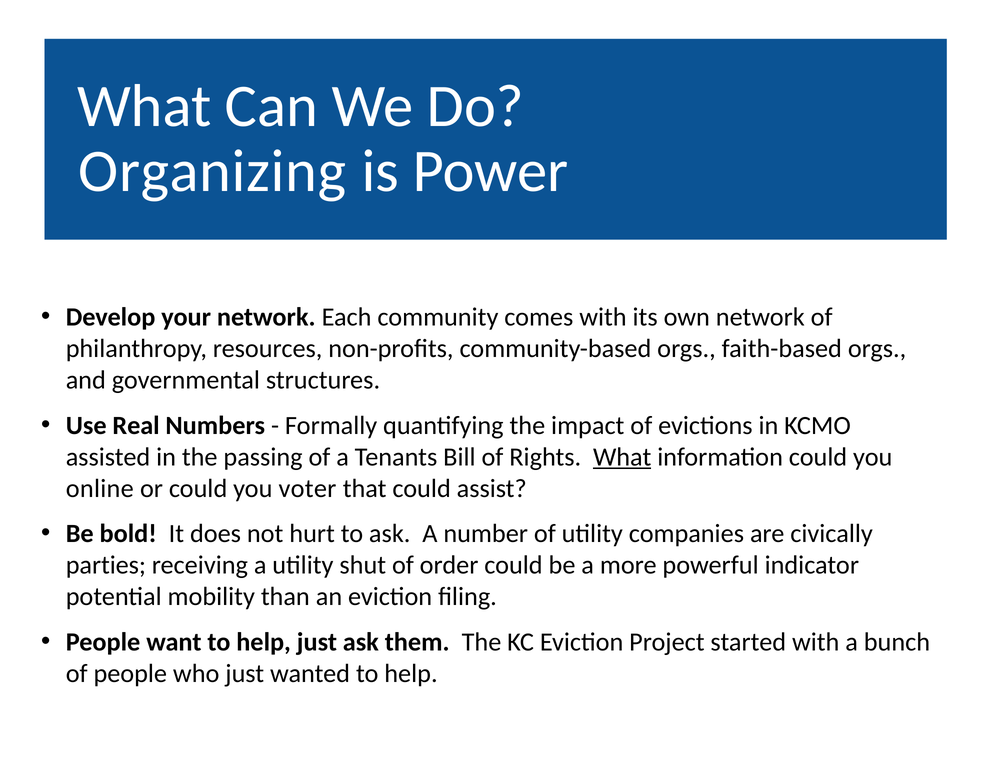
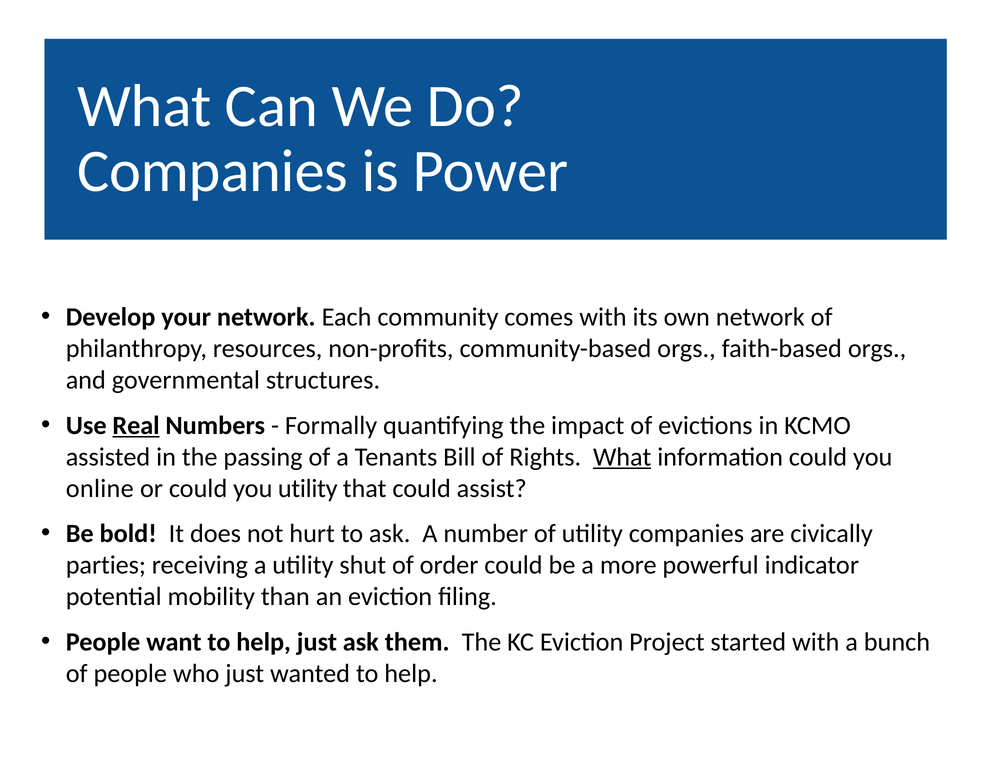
Organizing at (212, 172): Organizing -> Companies
Real underline: none -> present
you voter: voter -> utility
